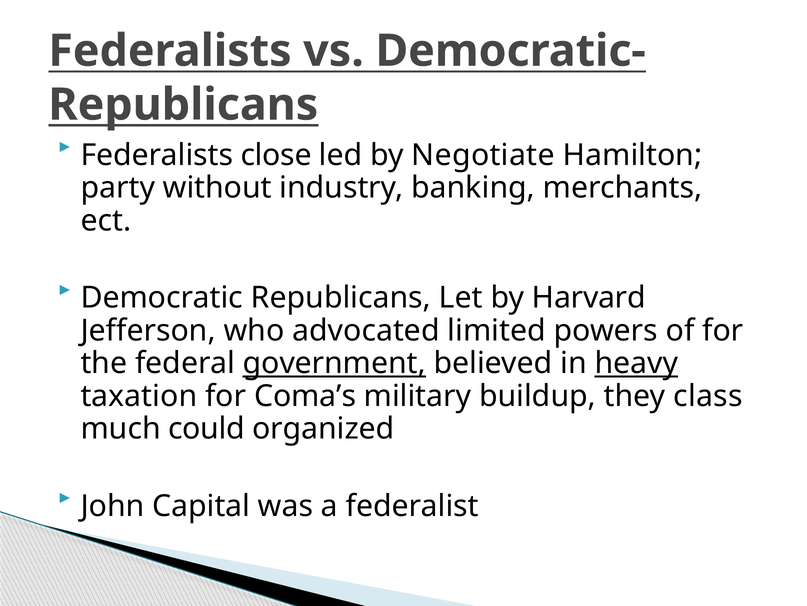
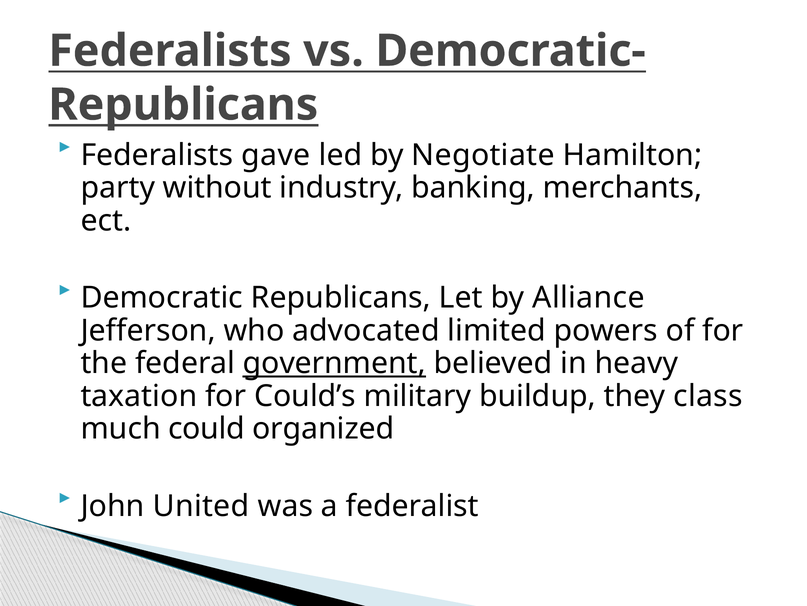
close: close -> gave
Harvard: Harvard -> Alliance
heavy underline: present -> none
Coma’s: Coma’s -> Could’s
Capital: Capital -> United
